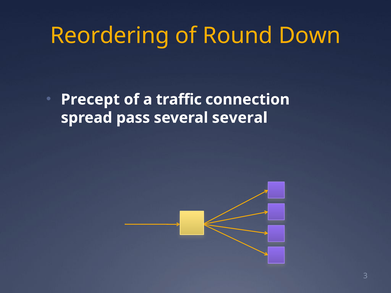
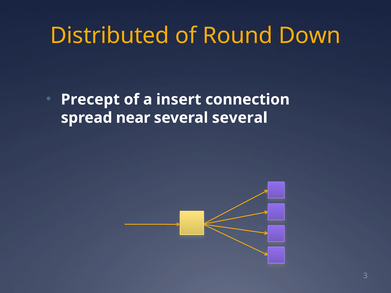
Reordering: Reordering -> Distributed
traffic: traffic -> insert
pass: pass -> near
